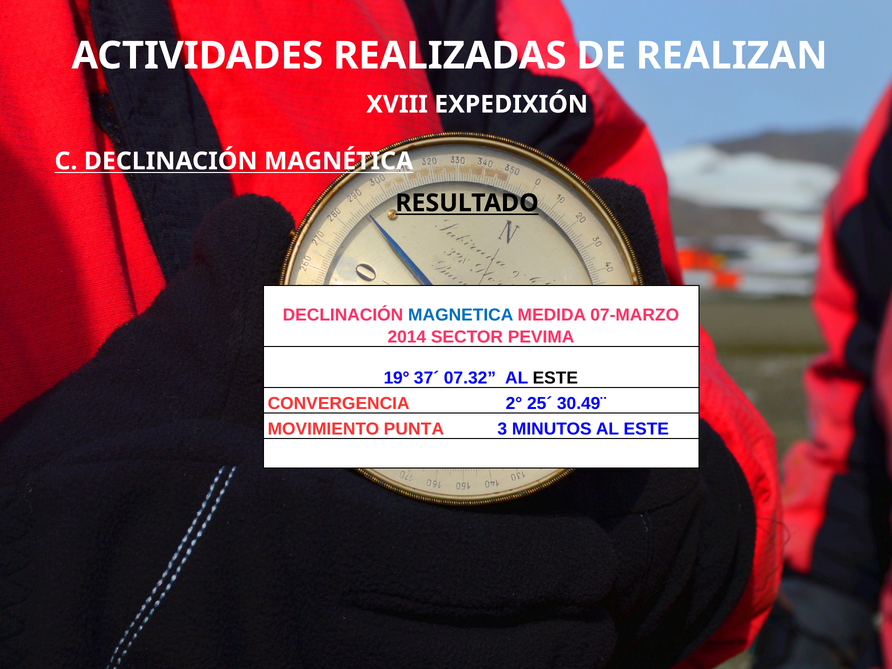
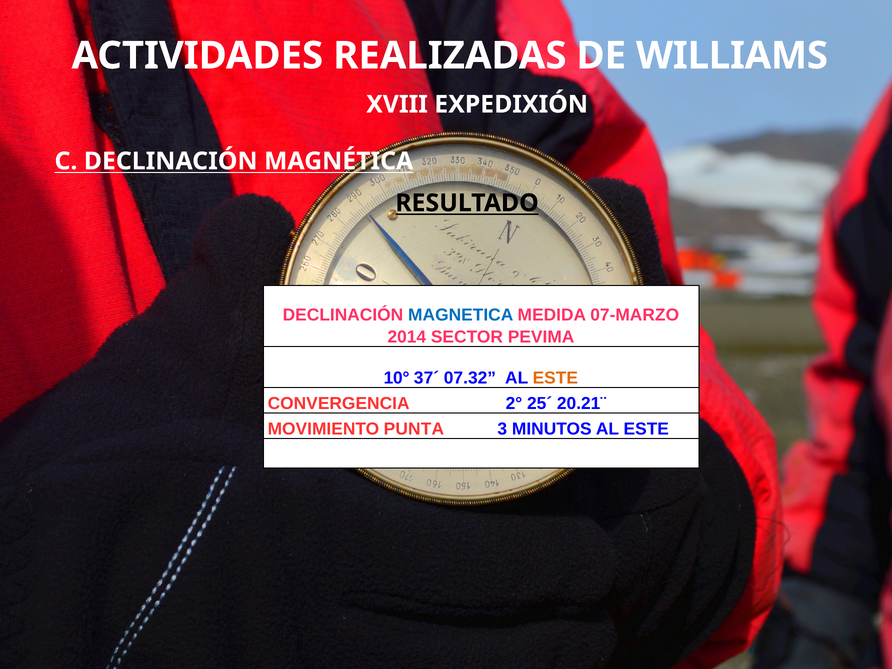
REALIZAN: REALIZAN -> WILLIAMS
19°: 19° -> 10°
ESTE at (555, 378) colour: black -> orange
30.49¨: 30.49¨ -> 20.21¨
